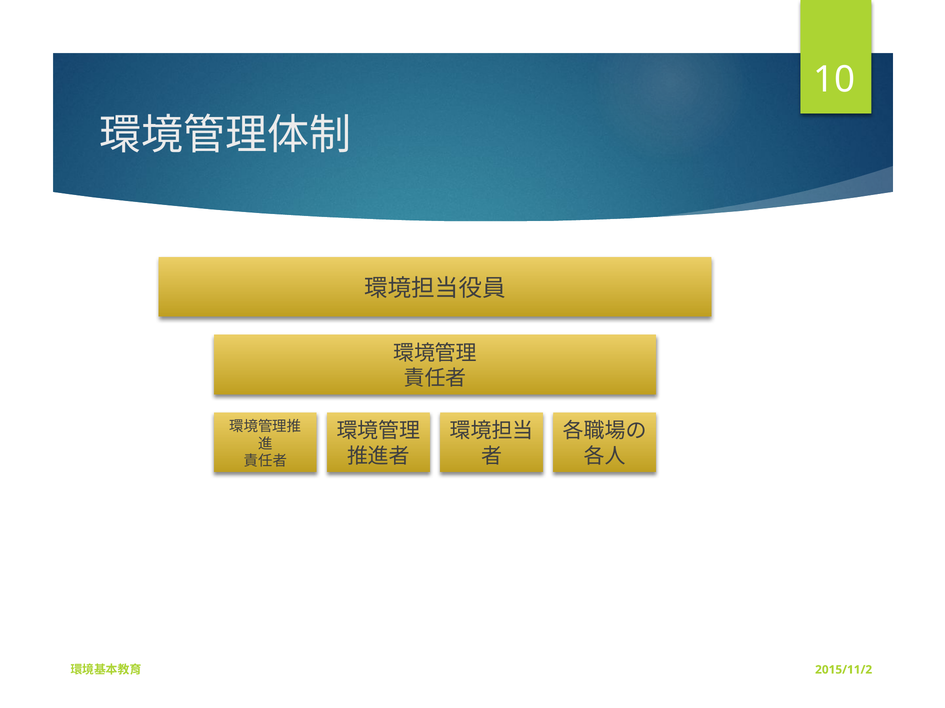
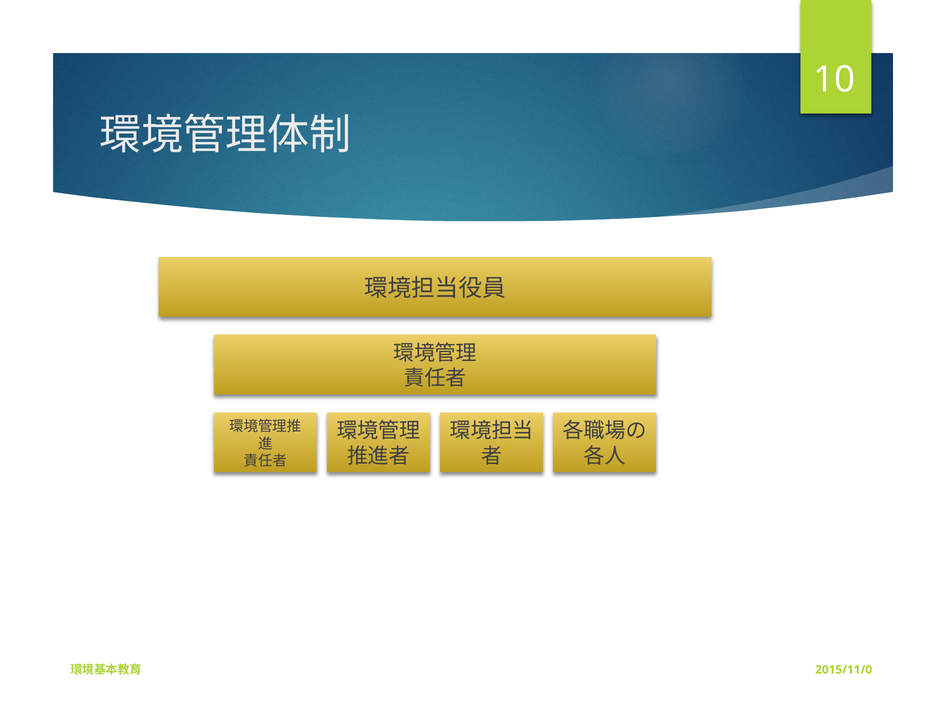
2015/11/2: 2015/11/2 -> 2015/11/0
